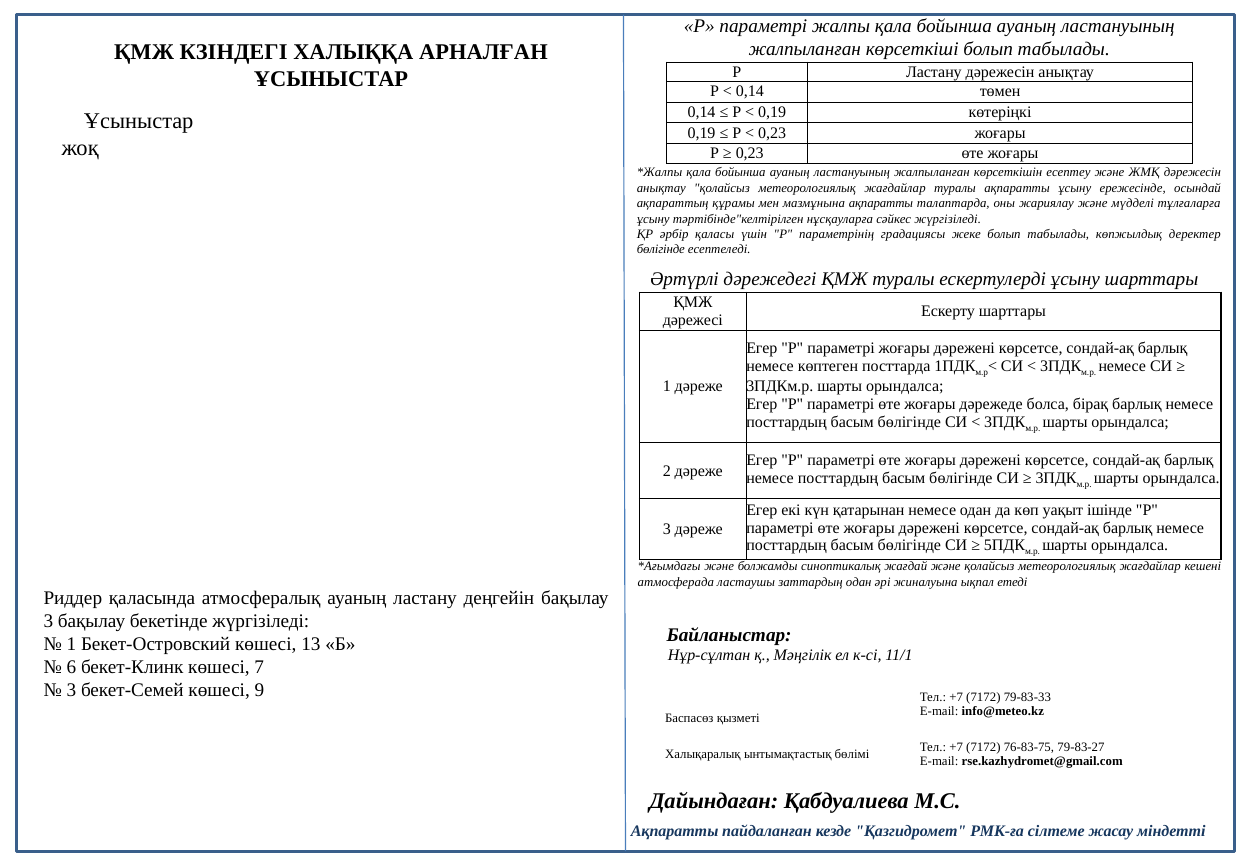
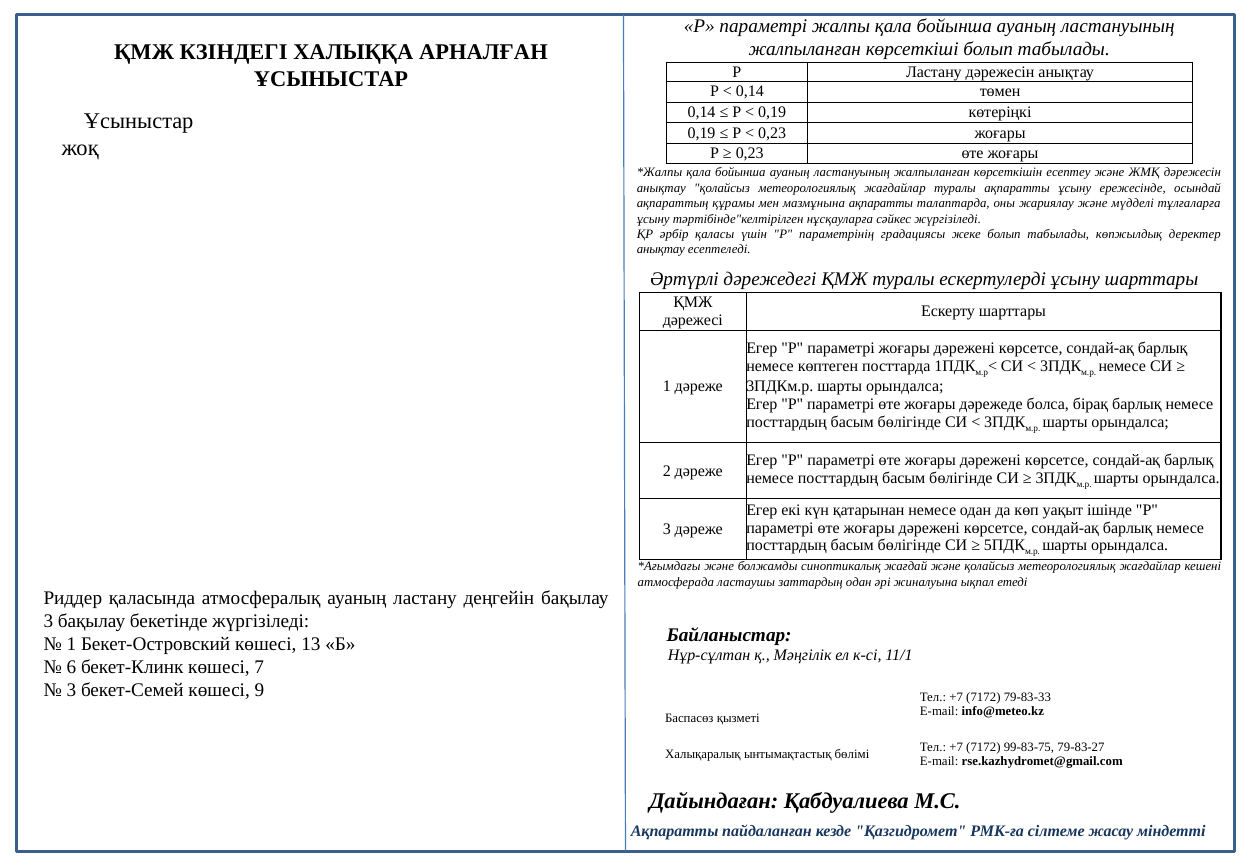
бөлігінде at (661, 250): бөлігінде -> анықтау
76-83-75: 76-83-75 -> 99-83-75
